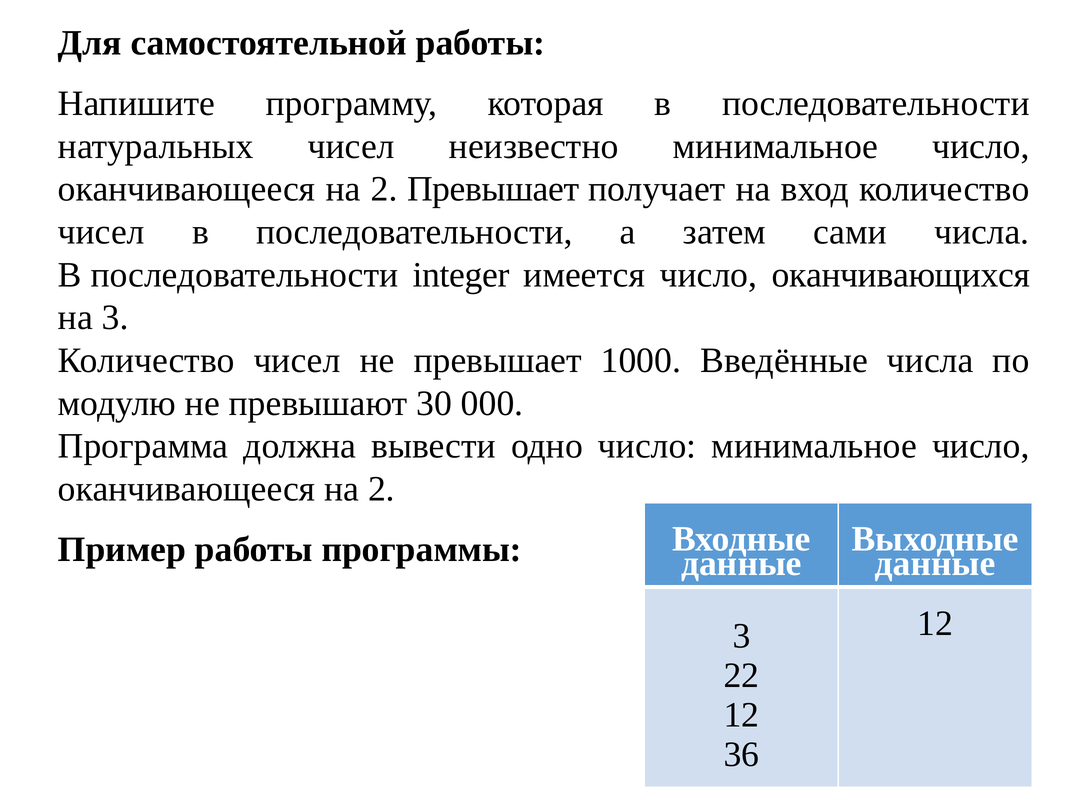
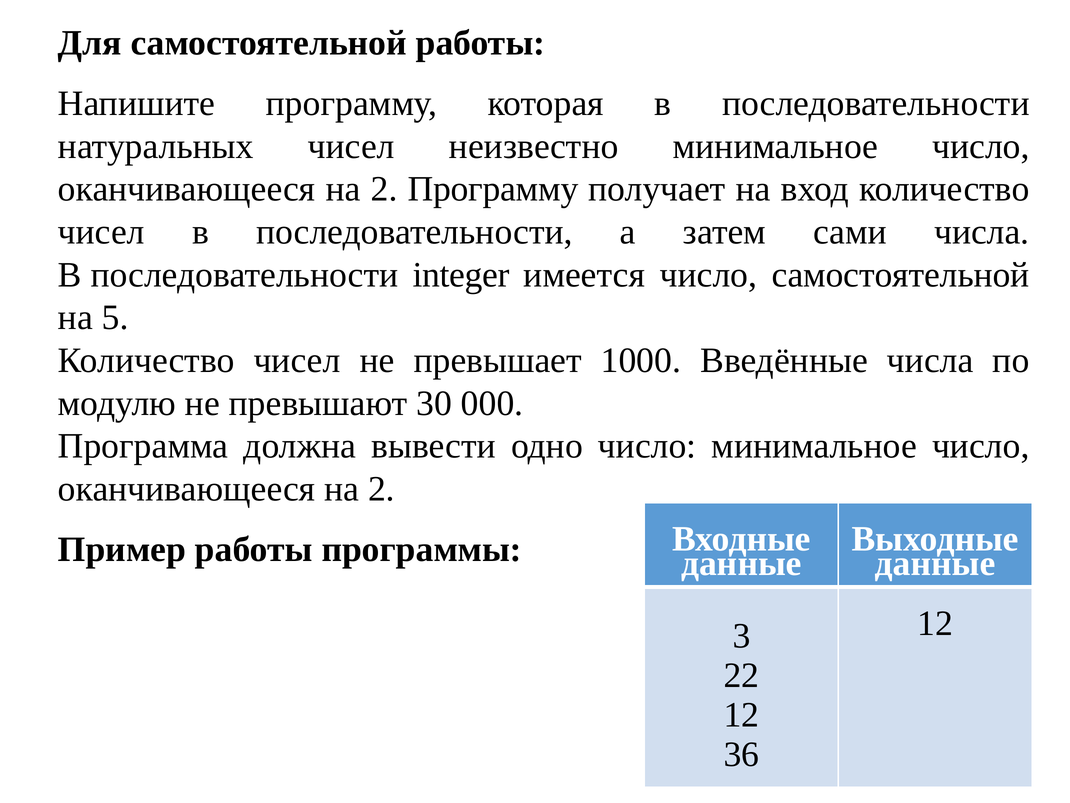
2 Превышает: Превышает -> Программу
число оканчивающихся: оканчивающихся -> самостоятельной
на 3: 3 -> 5
